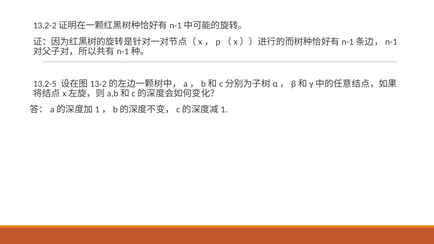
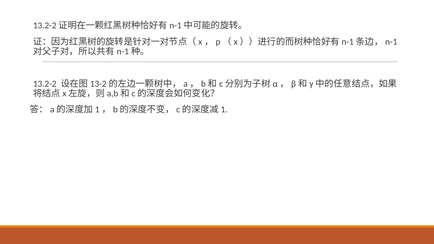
13.2-5: 13.2-5 -> 13.2-2
